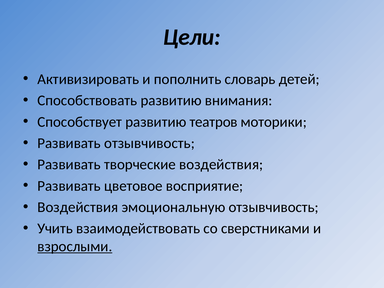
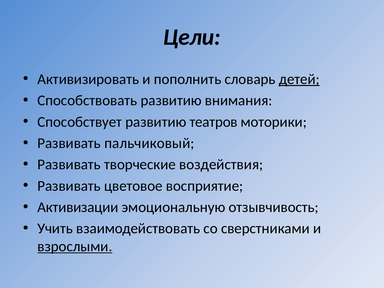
детей underline: none -> present
Развивать отзывчивость: отзывчивость -> пальчиковый
Воздействия at (78, 207): Воздействия -> Активизации
